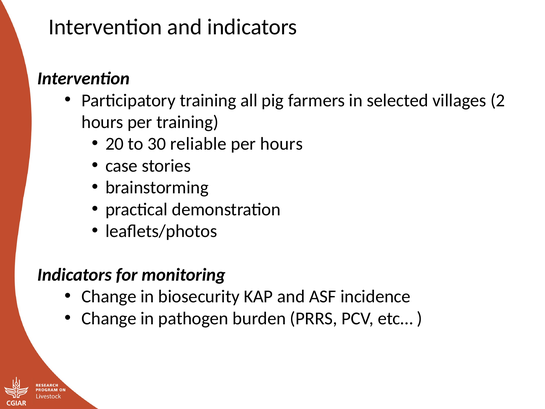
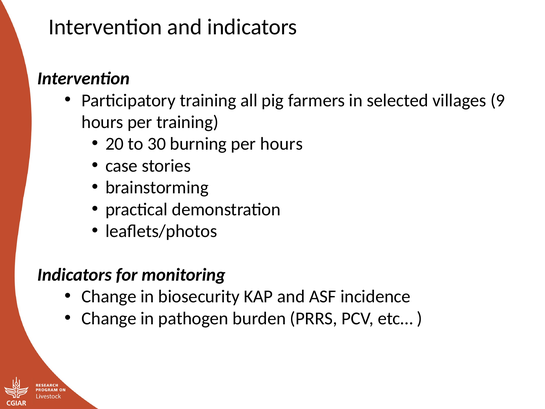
2: 2 -> 9
reliable: reliable -> burning
